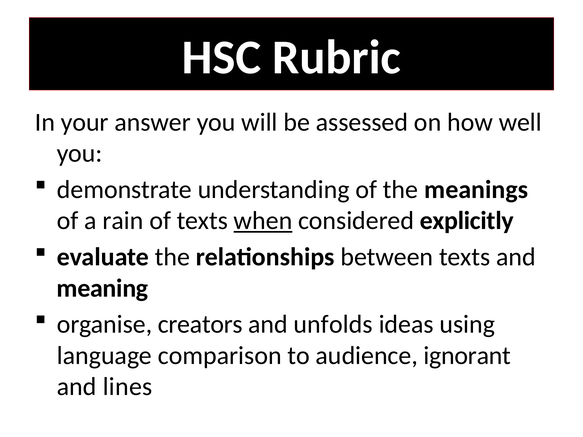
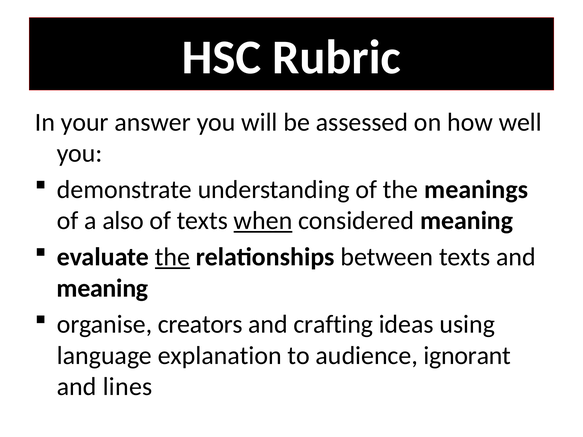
rain: rain -> also
considered explicitly: explicitly -> meaning
the at (172, 257) underline: none -> present
unfolds: unfolds -> crafting
comparison: comparison -> explanation
